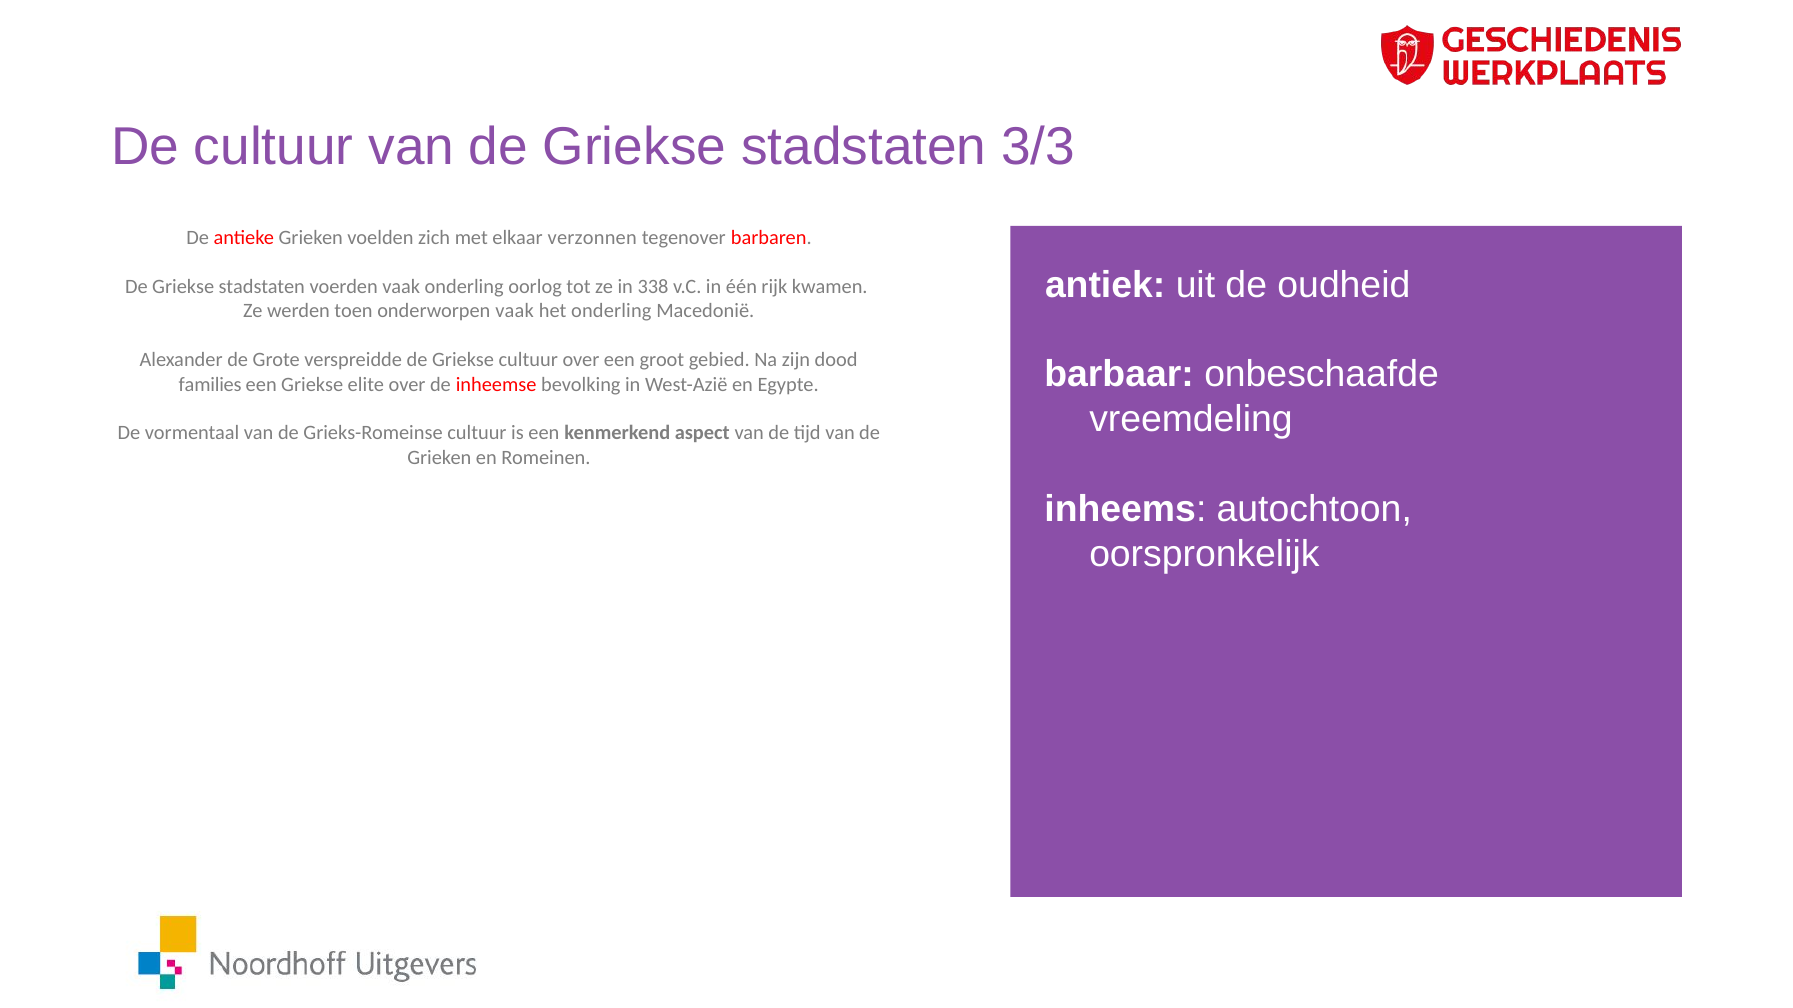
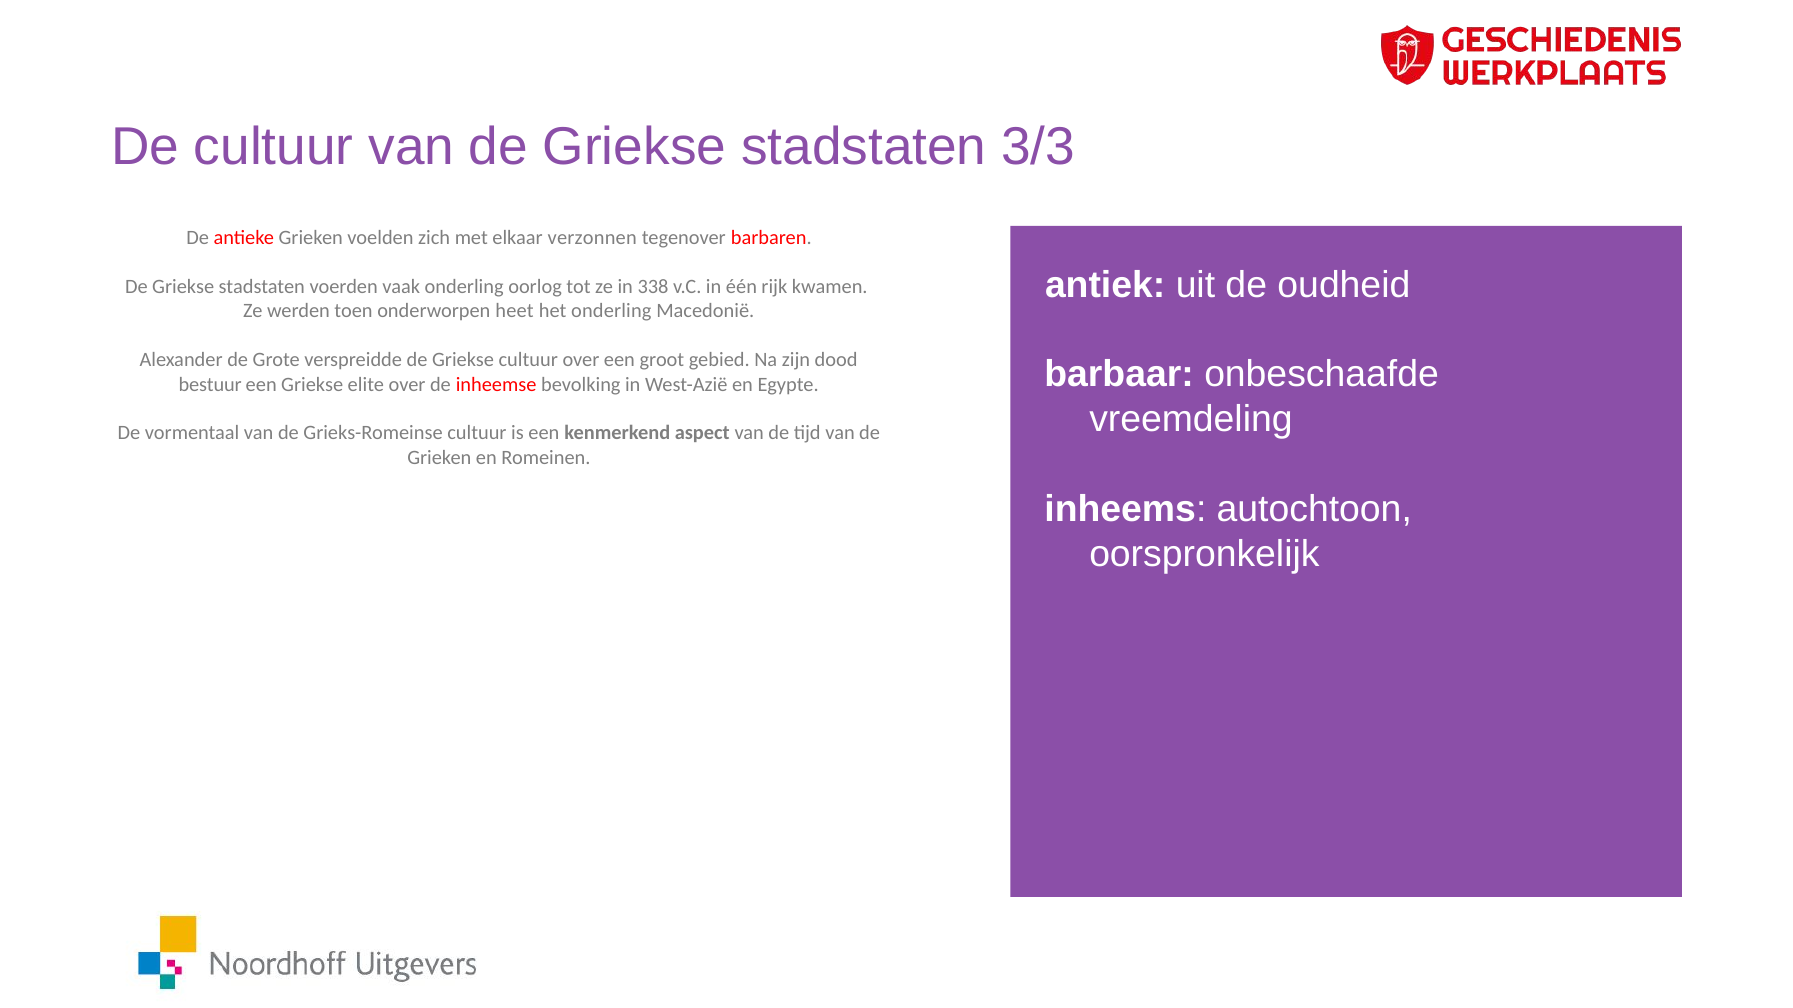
onderworpen vaak: vaak -> heet
families: families -> bestuur
